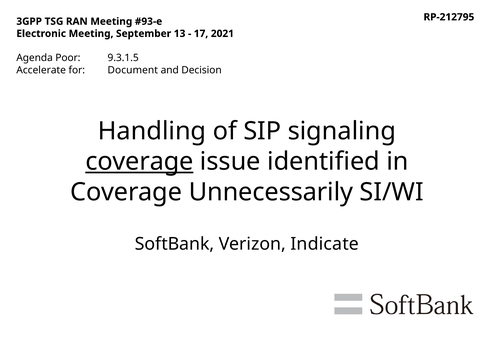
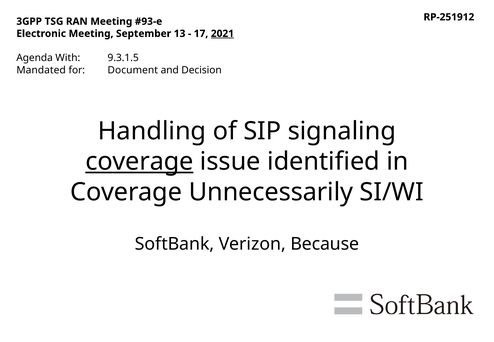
RP-212795: RP-212795 -> RP-251912
2021 underline: none -> present
Poor: Poor -> With
Accelerate: Accelerate -> Mandated
Indicate: Indicate -> Because
